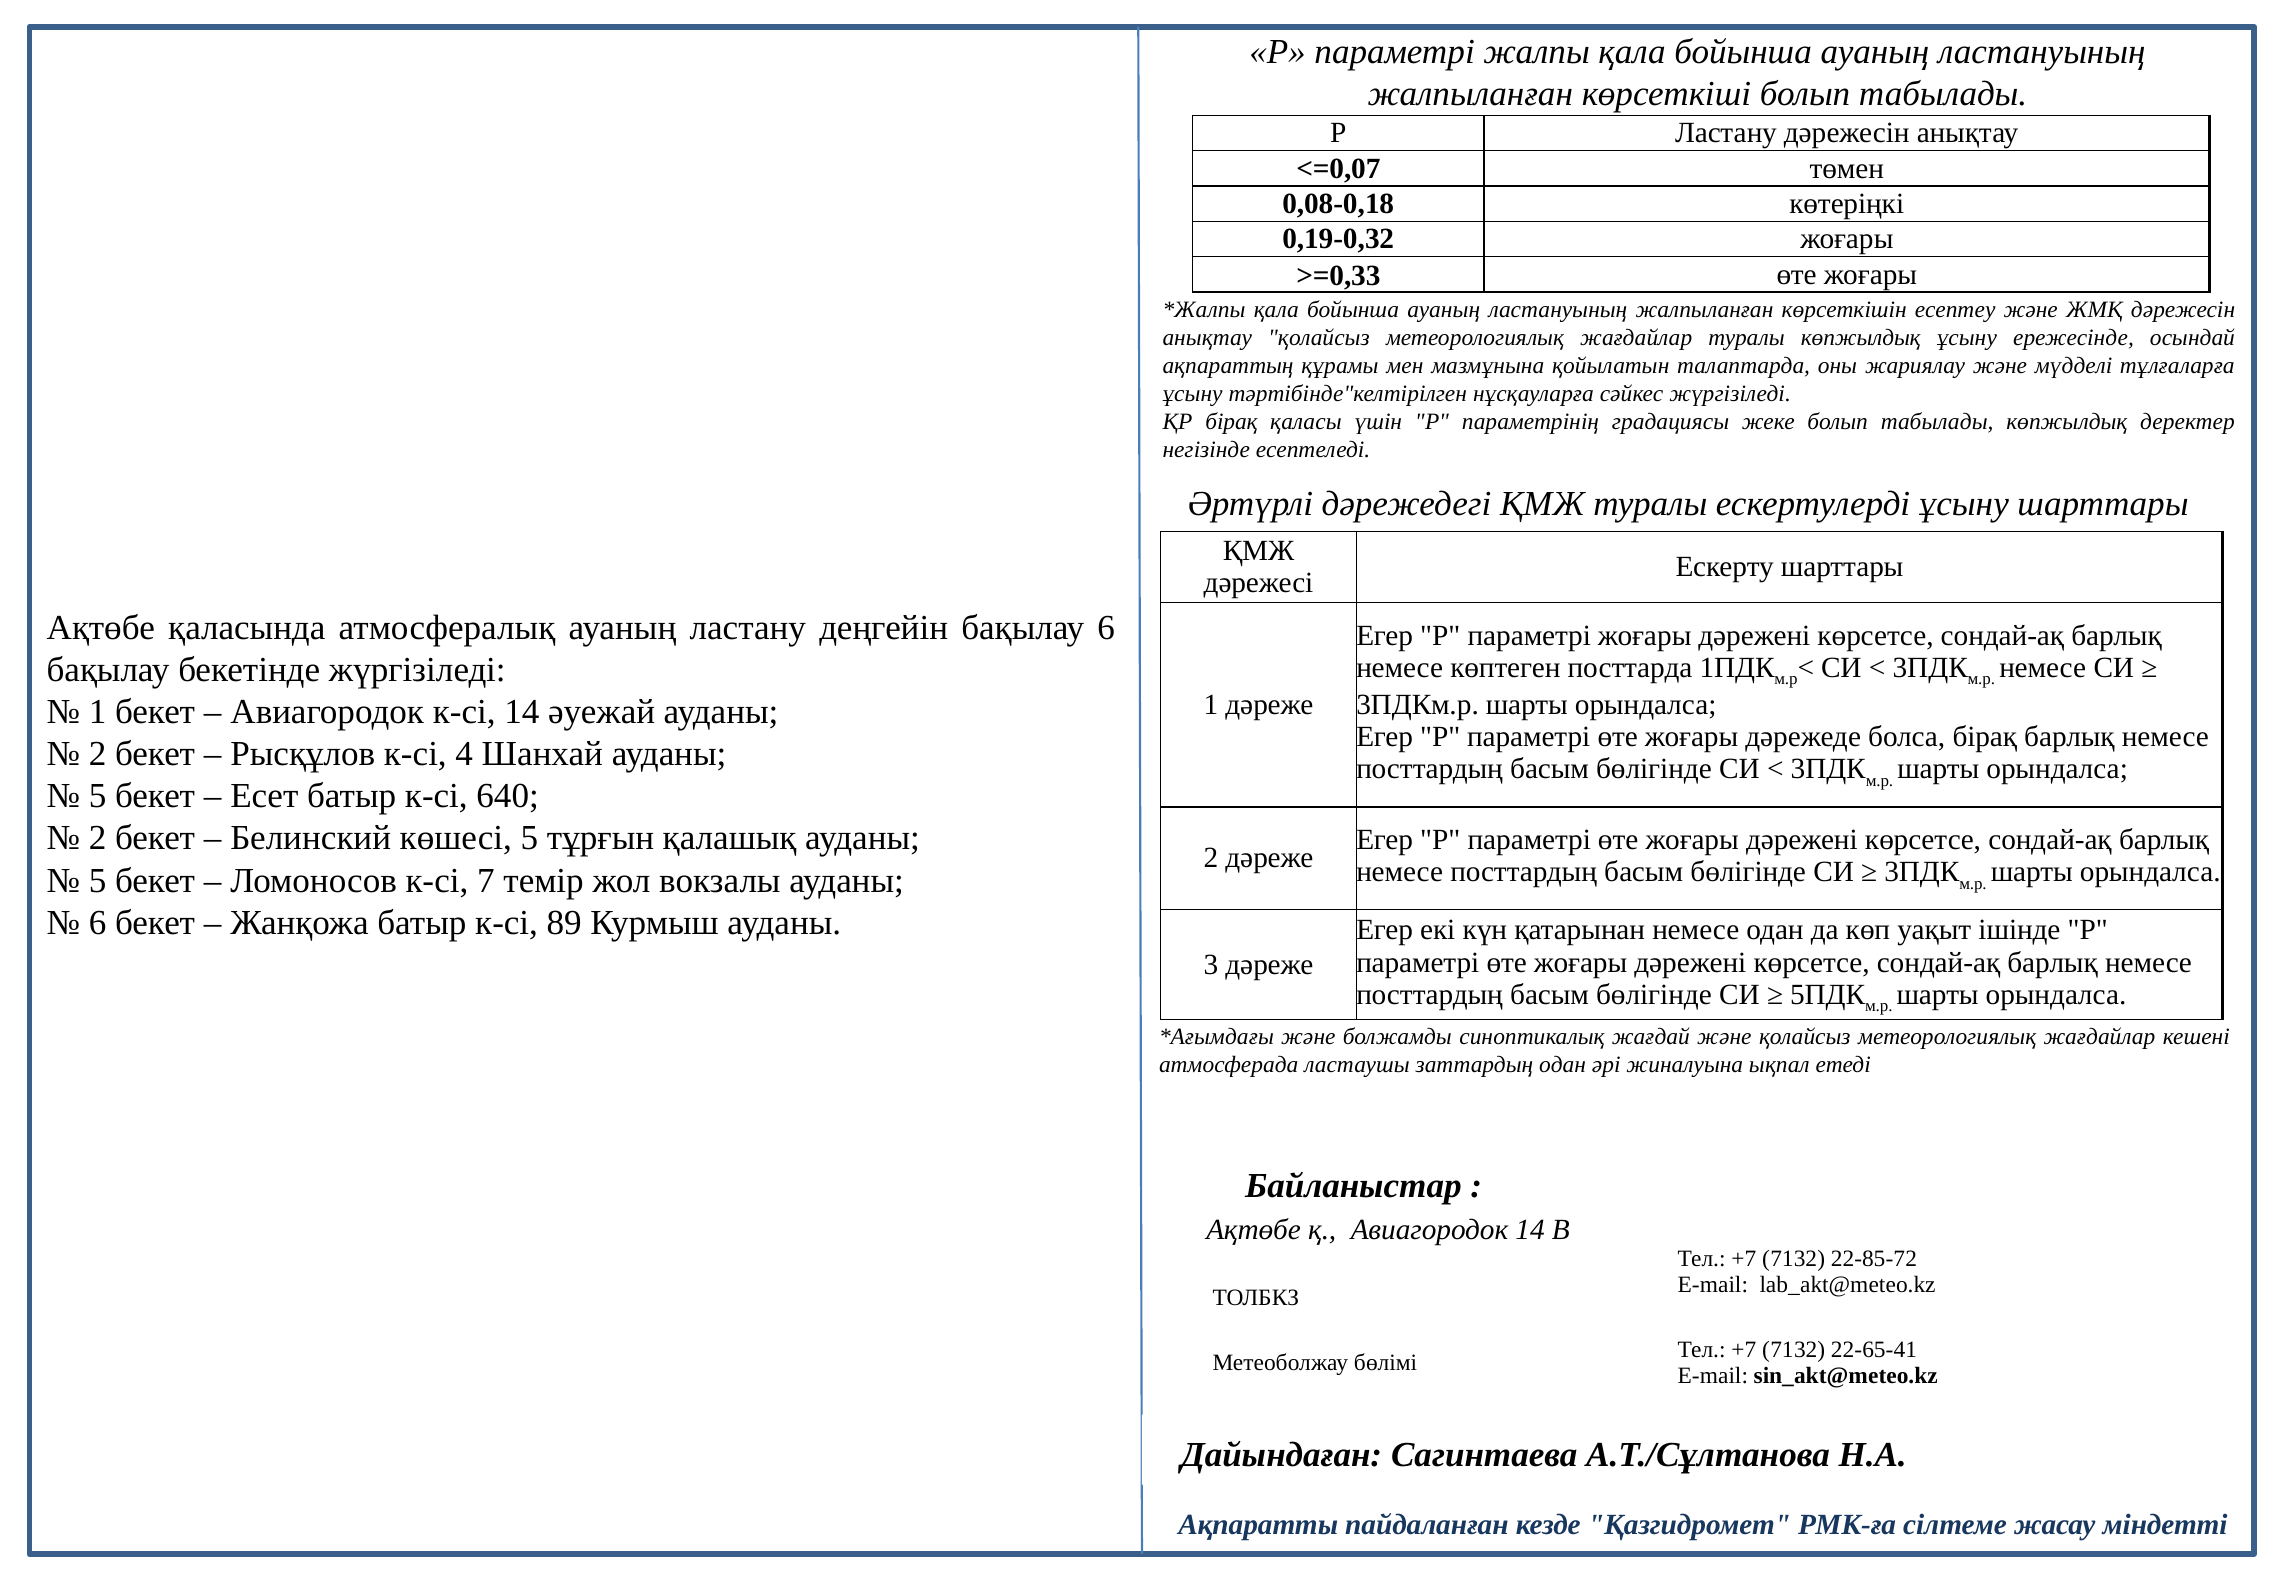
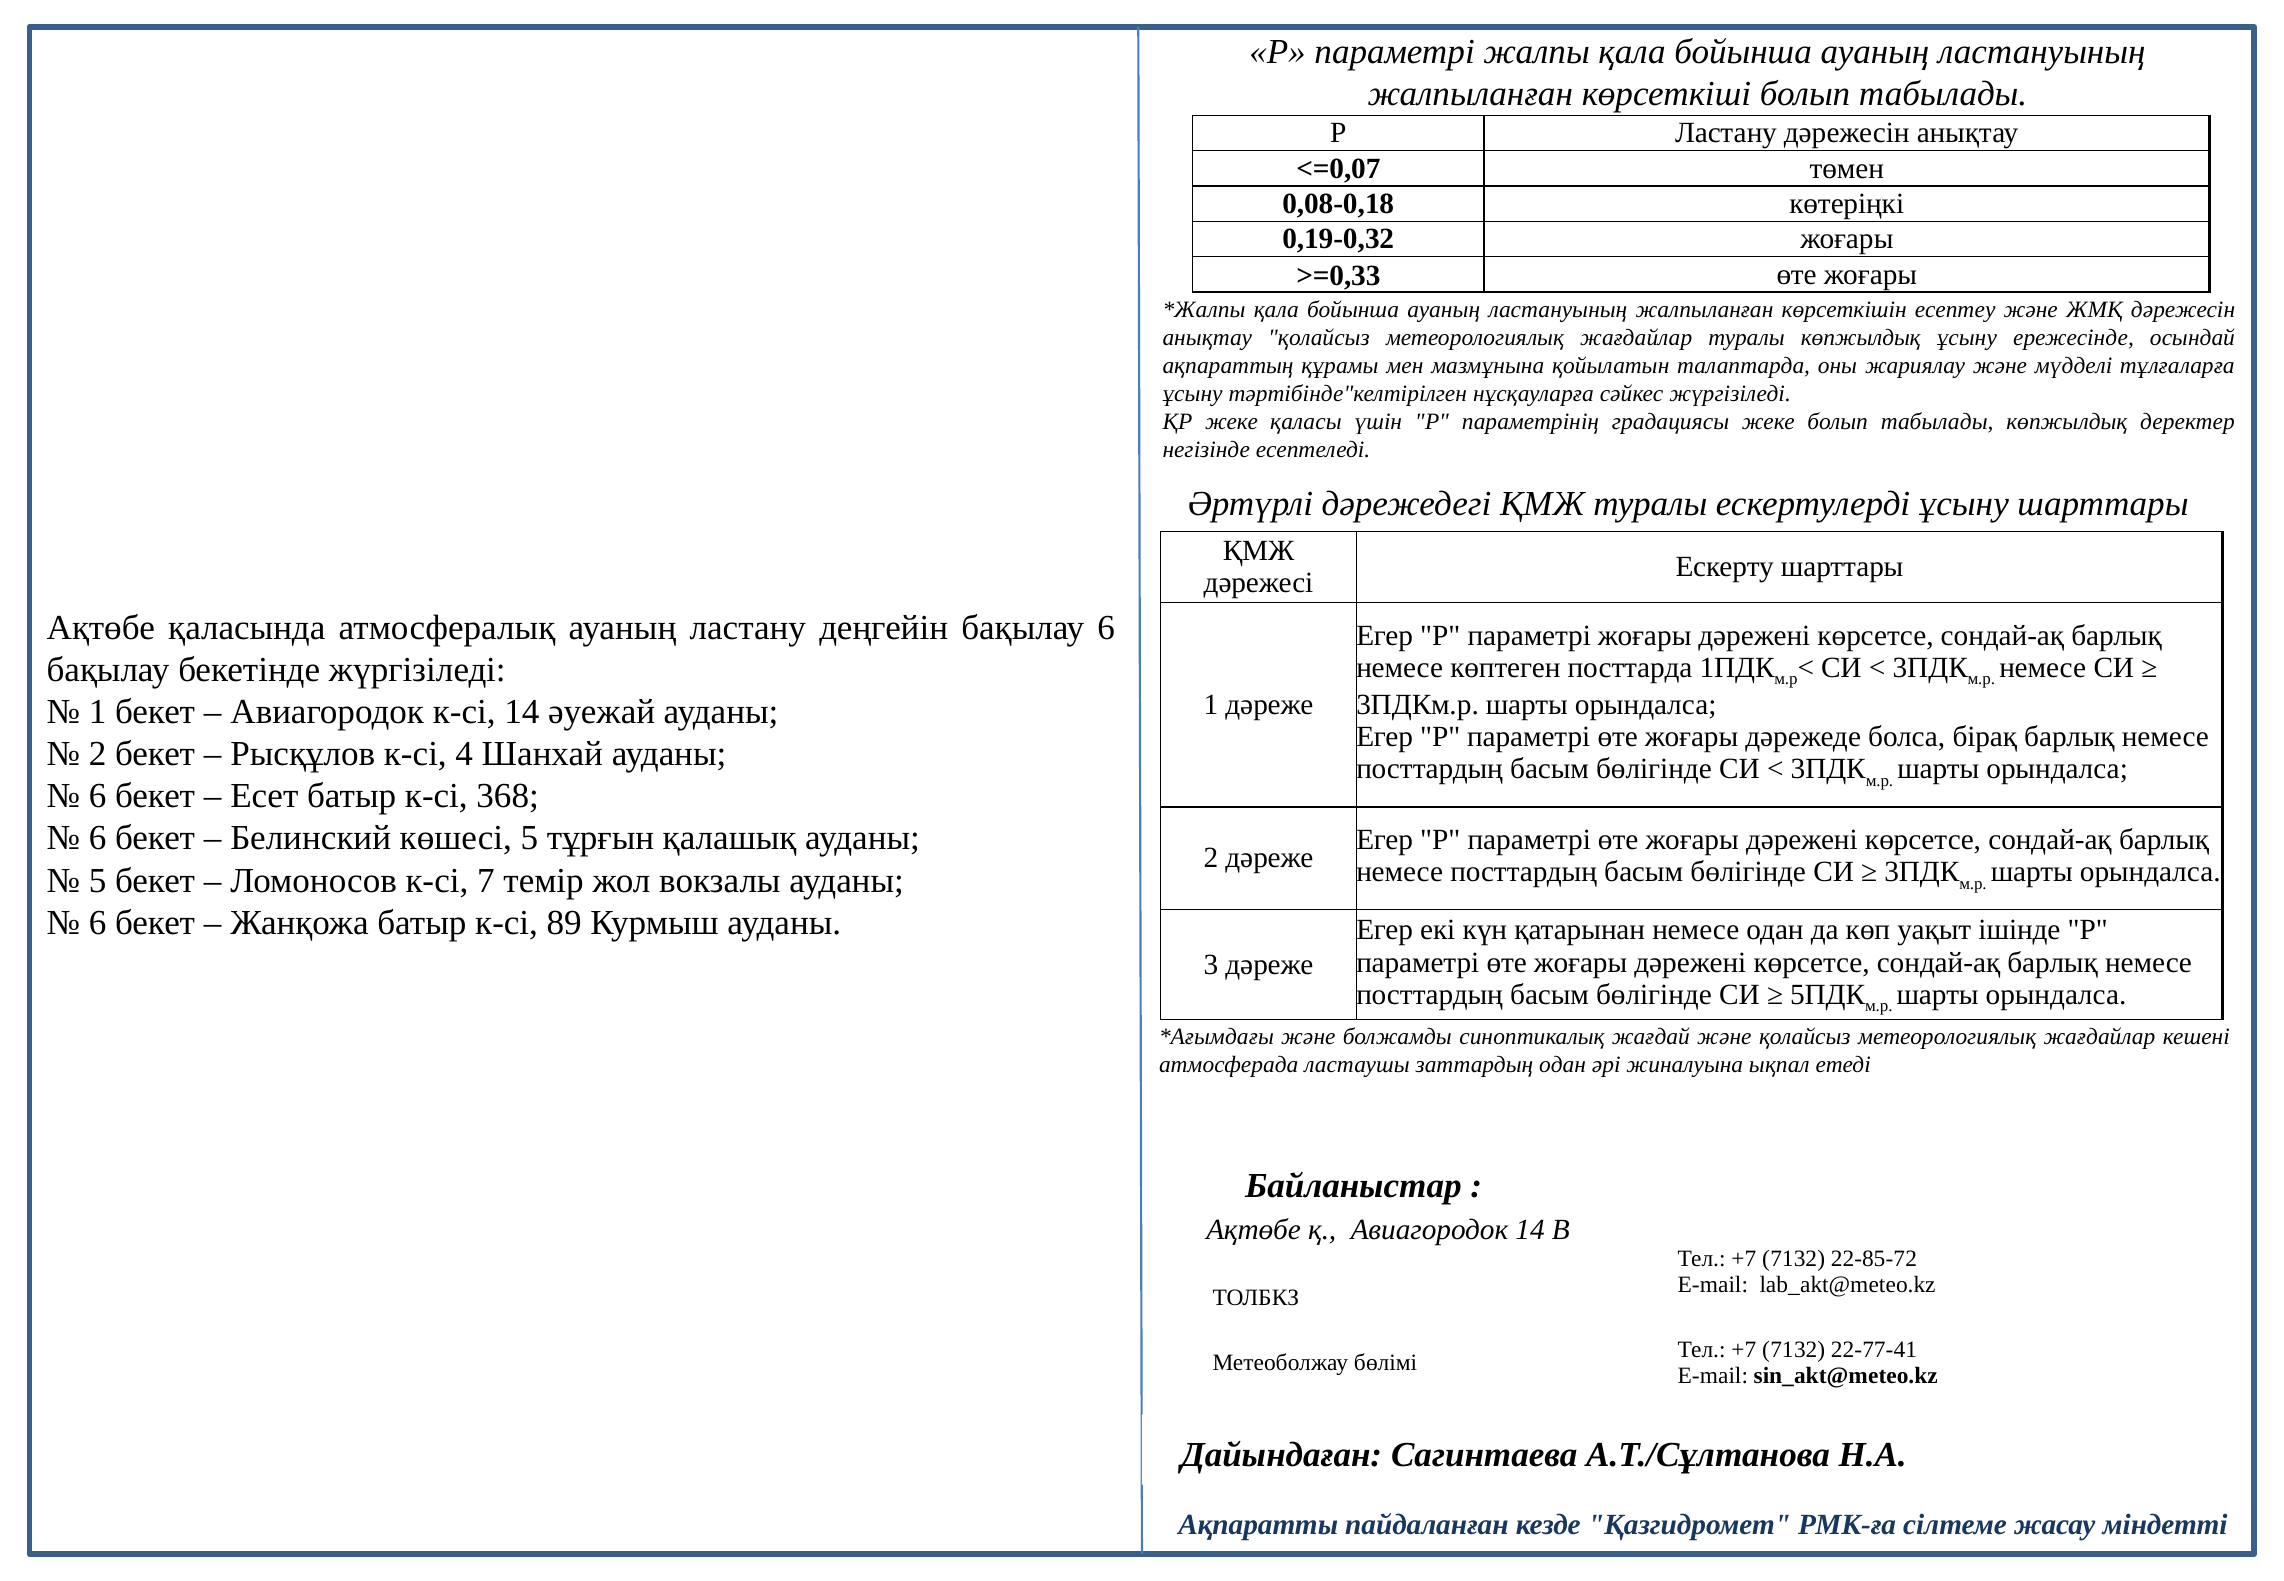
ҚР бірақ: бірақ -> жеке
5 at (98, 796): 5 -> 6
640: 640 -> 368
2 at (98, 838): 2 -> 6
22-65-41: 22-65-41 -> 22-77-41
